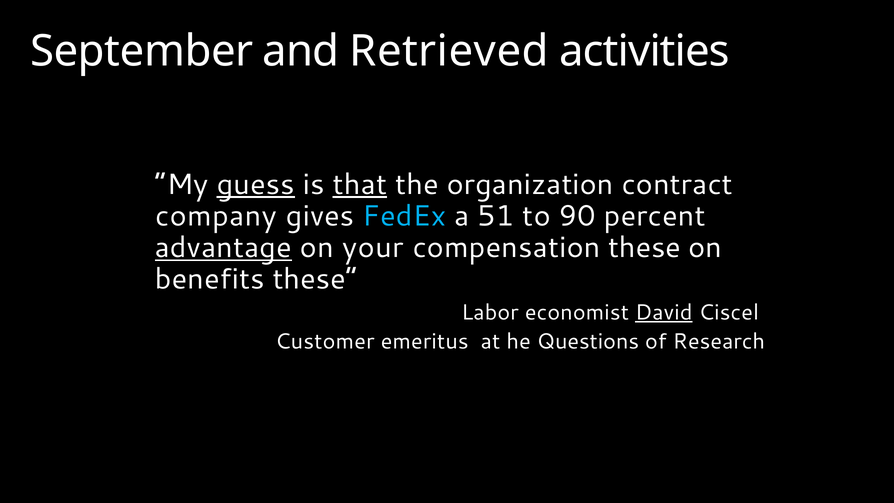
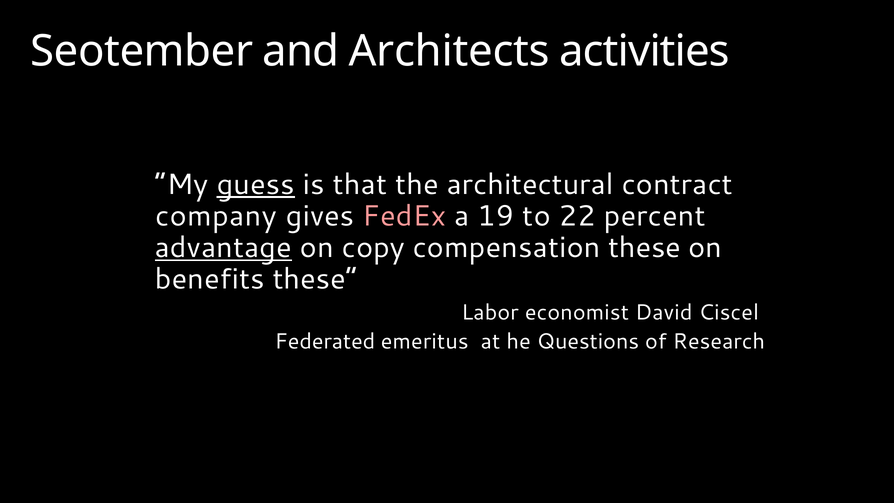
September: September -> Seotember
Retrieved: Retrieved -> Architects
that underline: present -> none
organization: organization -> architectural
FedEx colour: light blue -> pink
51: 51 -> 19
90: 90 -> 22
your: your -> copy
David underline: present -> none
Customer: Customer -> Federated
